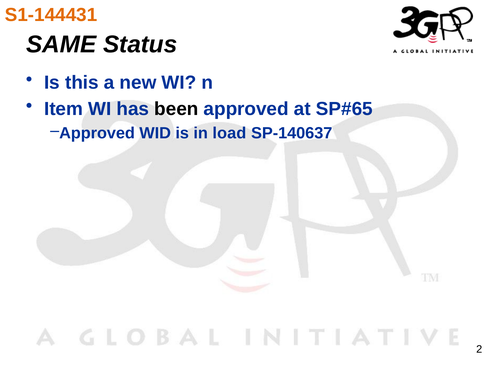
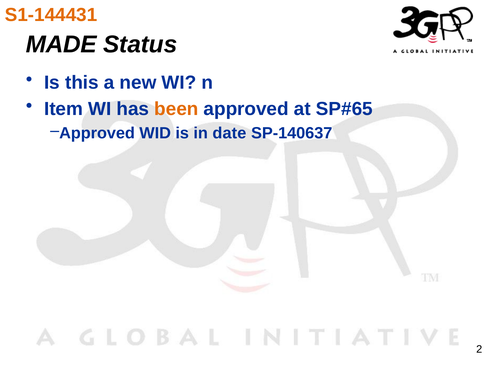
SAME: SAME -> MADE
been colour: black -> orange
load: load -> date
